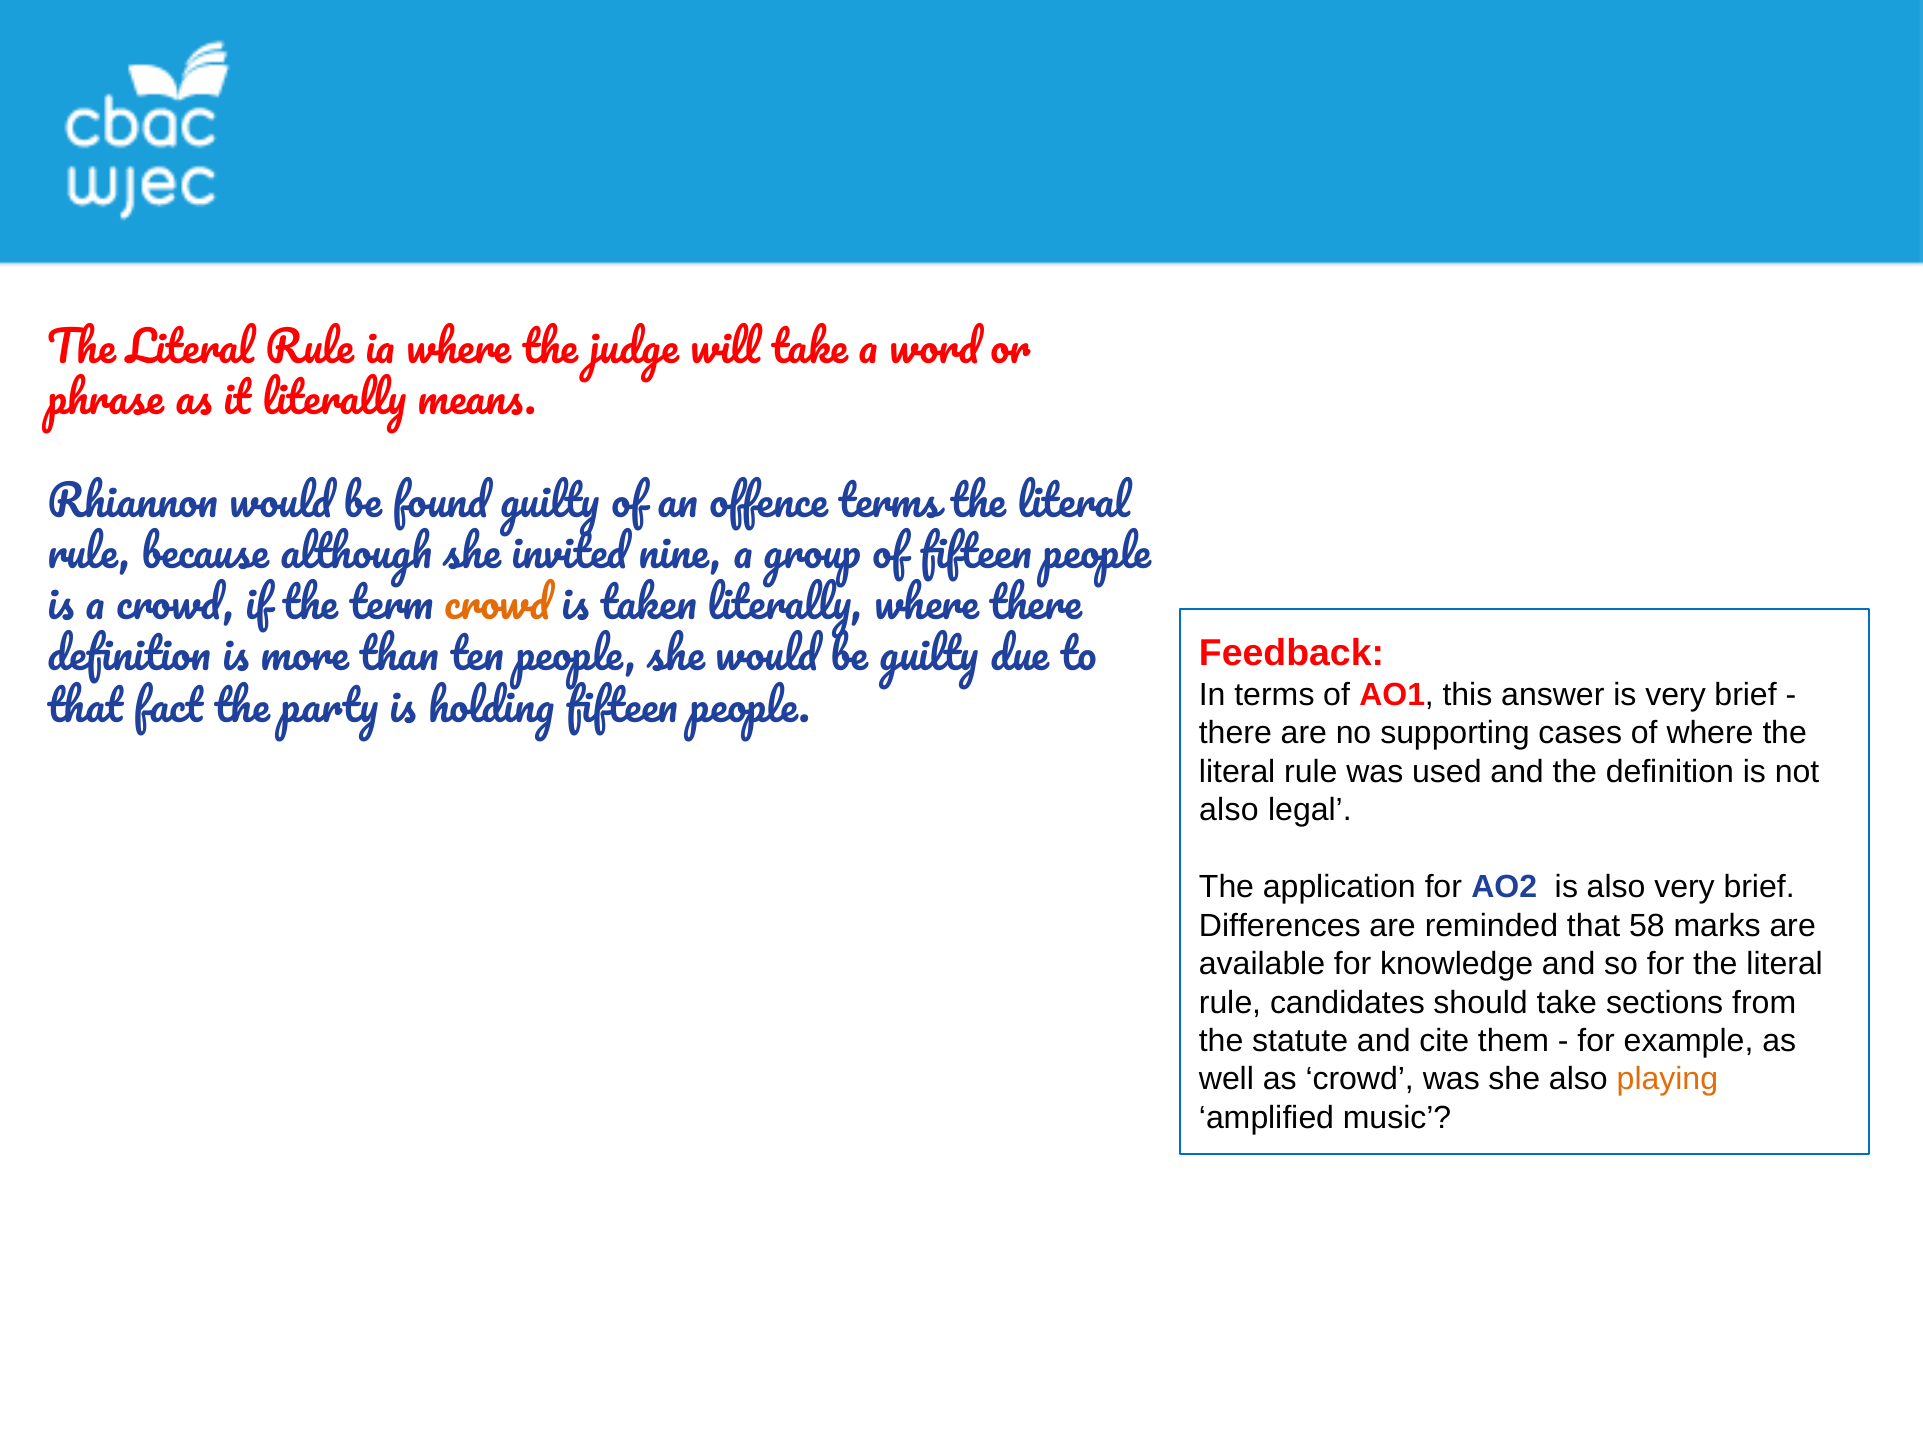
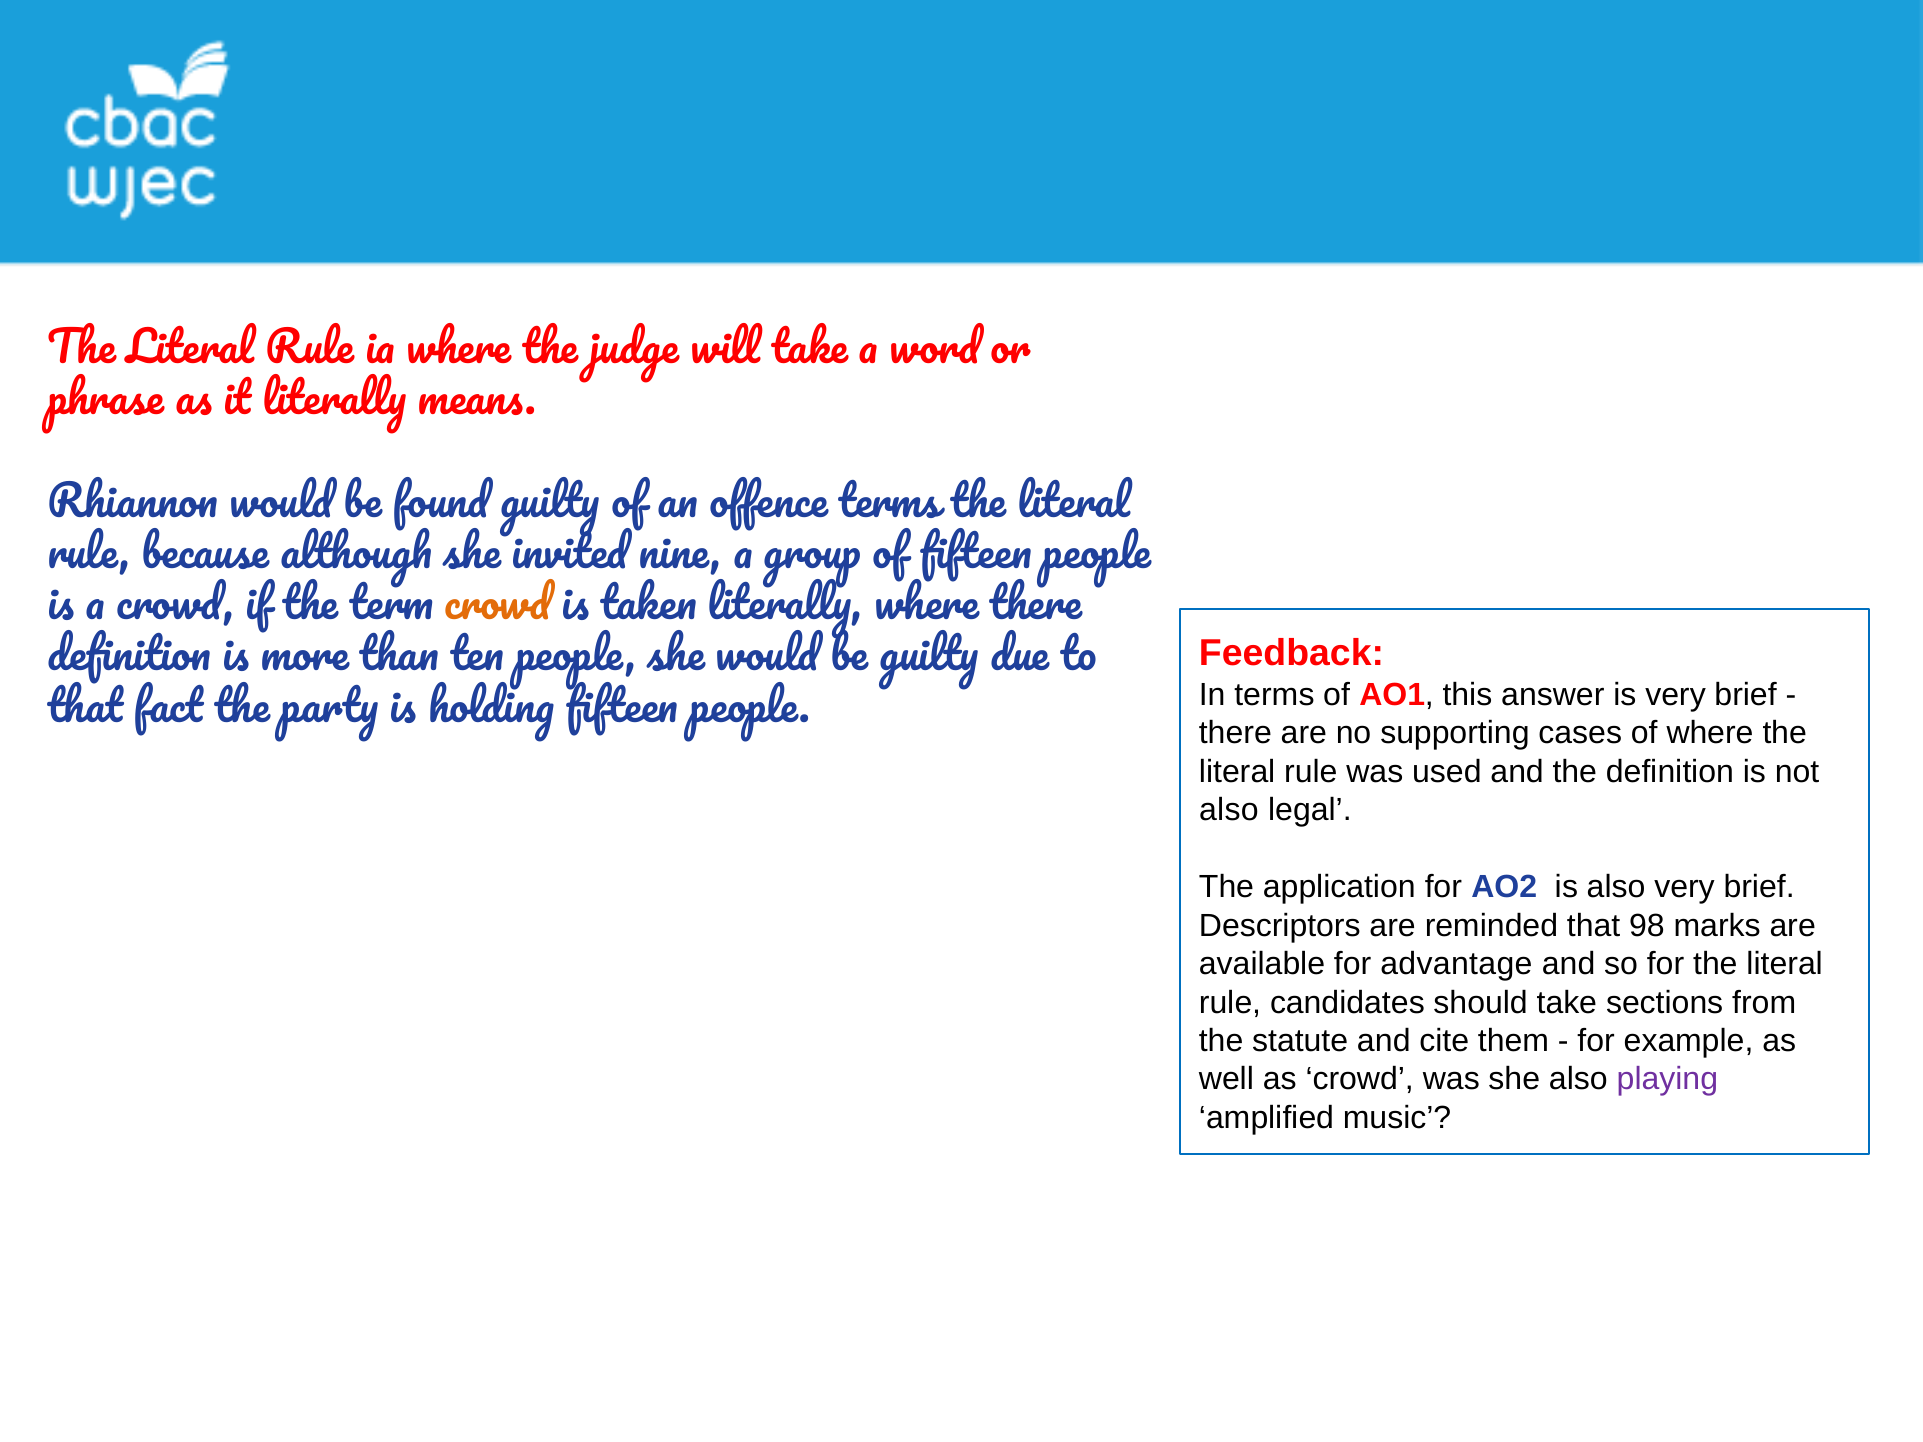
Differences: Differences -> Descriptors
58: 58 -> 98
knowledge: knowledge -> advantage
playing colour: orange -> purple
